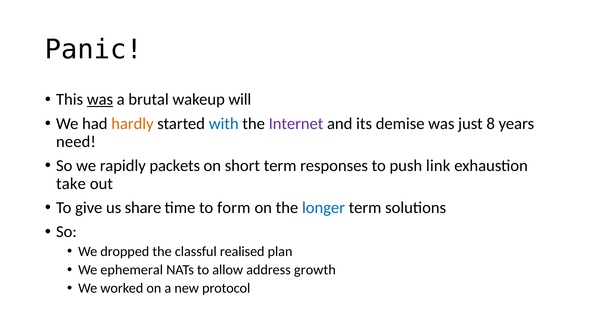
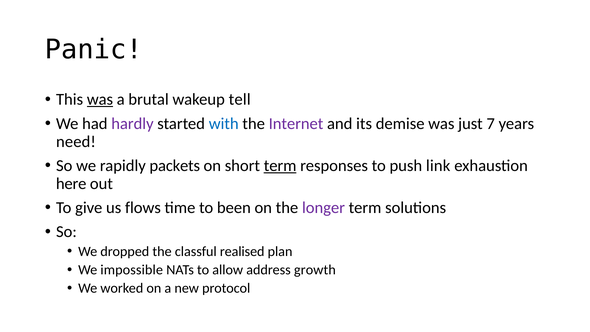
will: will -> tell
hardly colour: orange -> purple
8: 8 -> 7
term at (280, 166) underline: none -> present
take: take -> here
share: share -> flows
form: form -> been
longer colour: blue -> purple
ephemeral: ephemeral -> impossible
